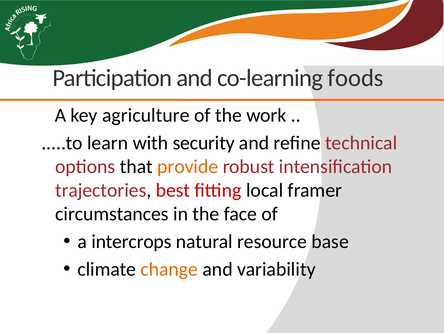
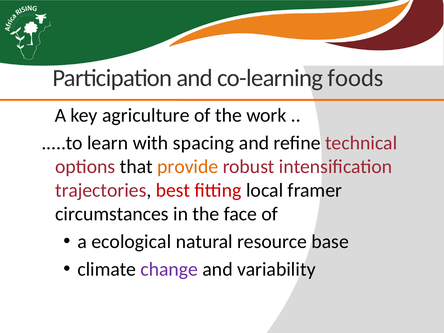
security: security -> spacing
intercrops: intercrops -> ecological
change colour: orange -> purple
